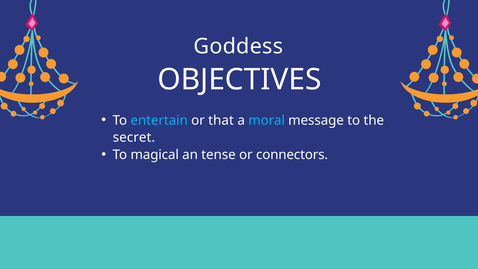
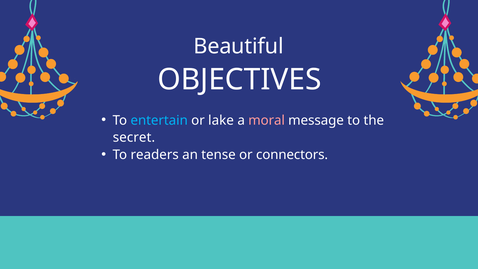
Goddess: Goddess -> Beautiful
that: that -> lake
moral colour: light blue -> pink
magical: magical -> readers
